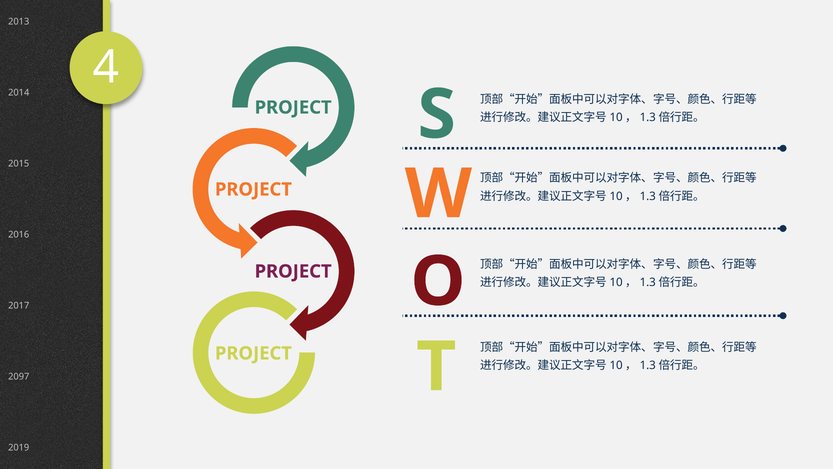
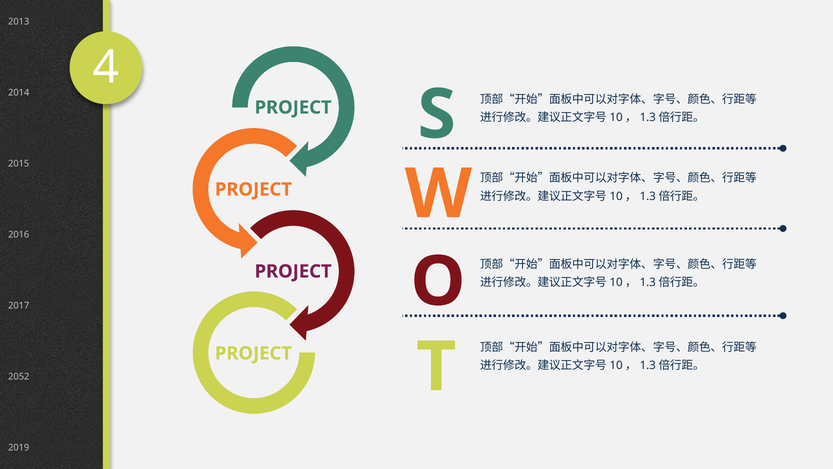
2097: 2097 -> 2052
